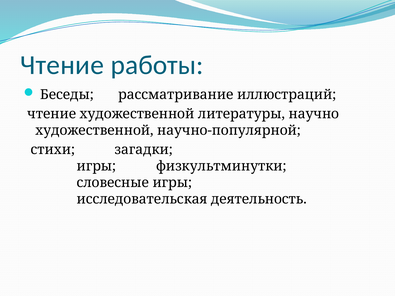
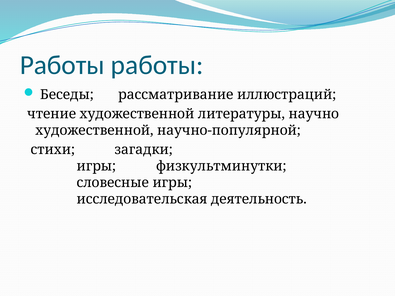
Чтение at (62, 65): Чтение -> Работы
